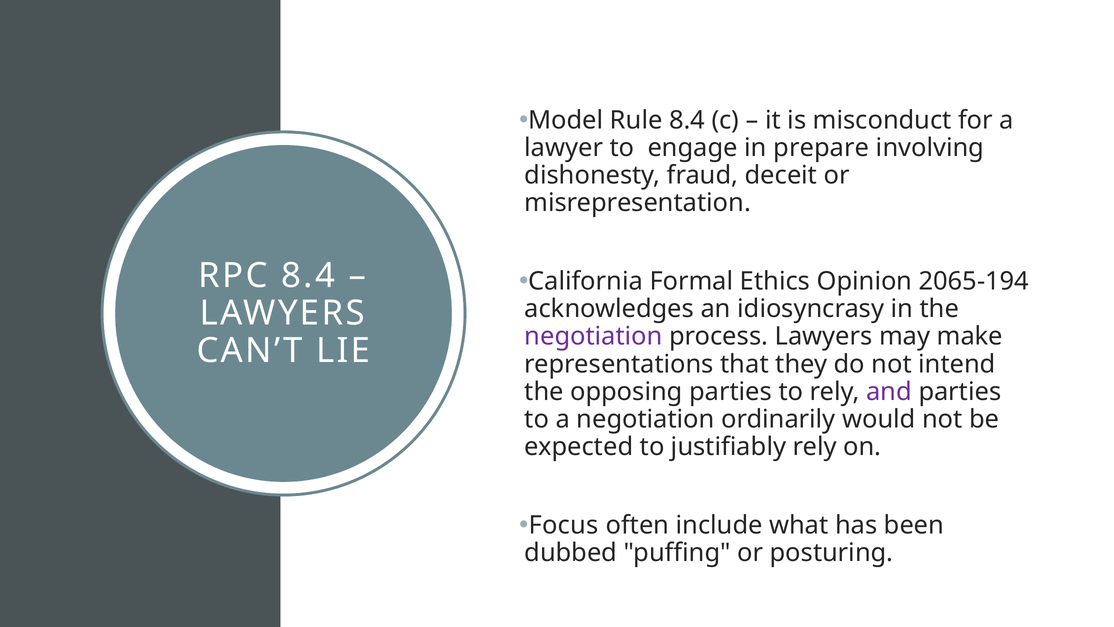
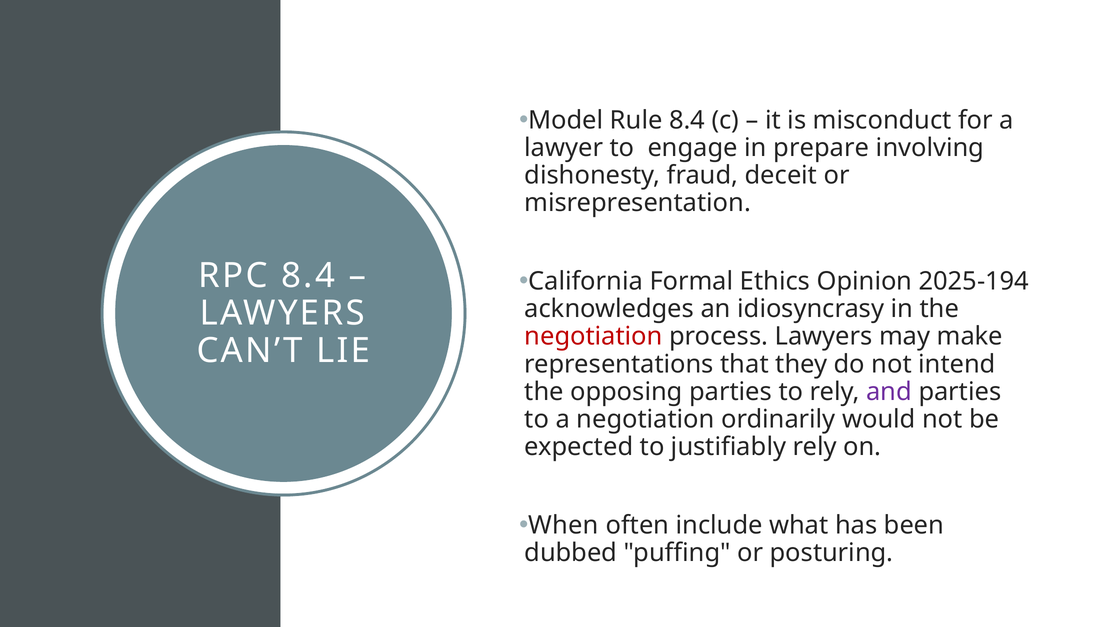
2065-194: 2065-194 -> 2025-194
negotiation at (594, 336) colour: purple -> red
Focus: Focus -> When
